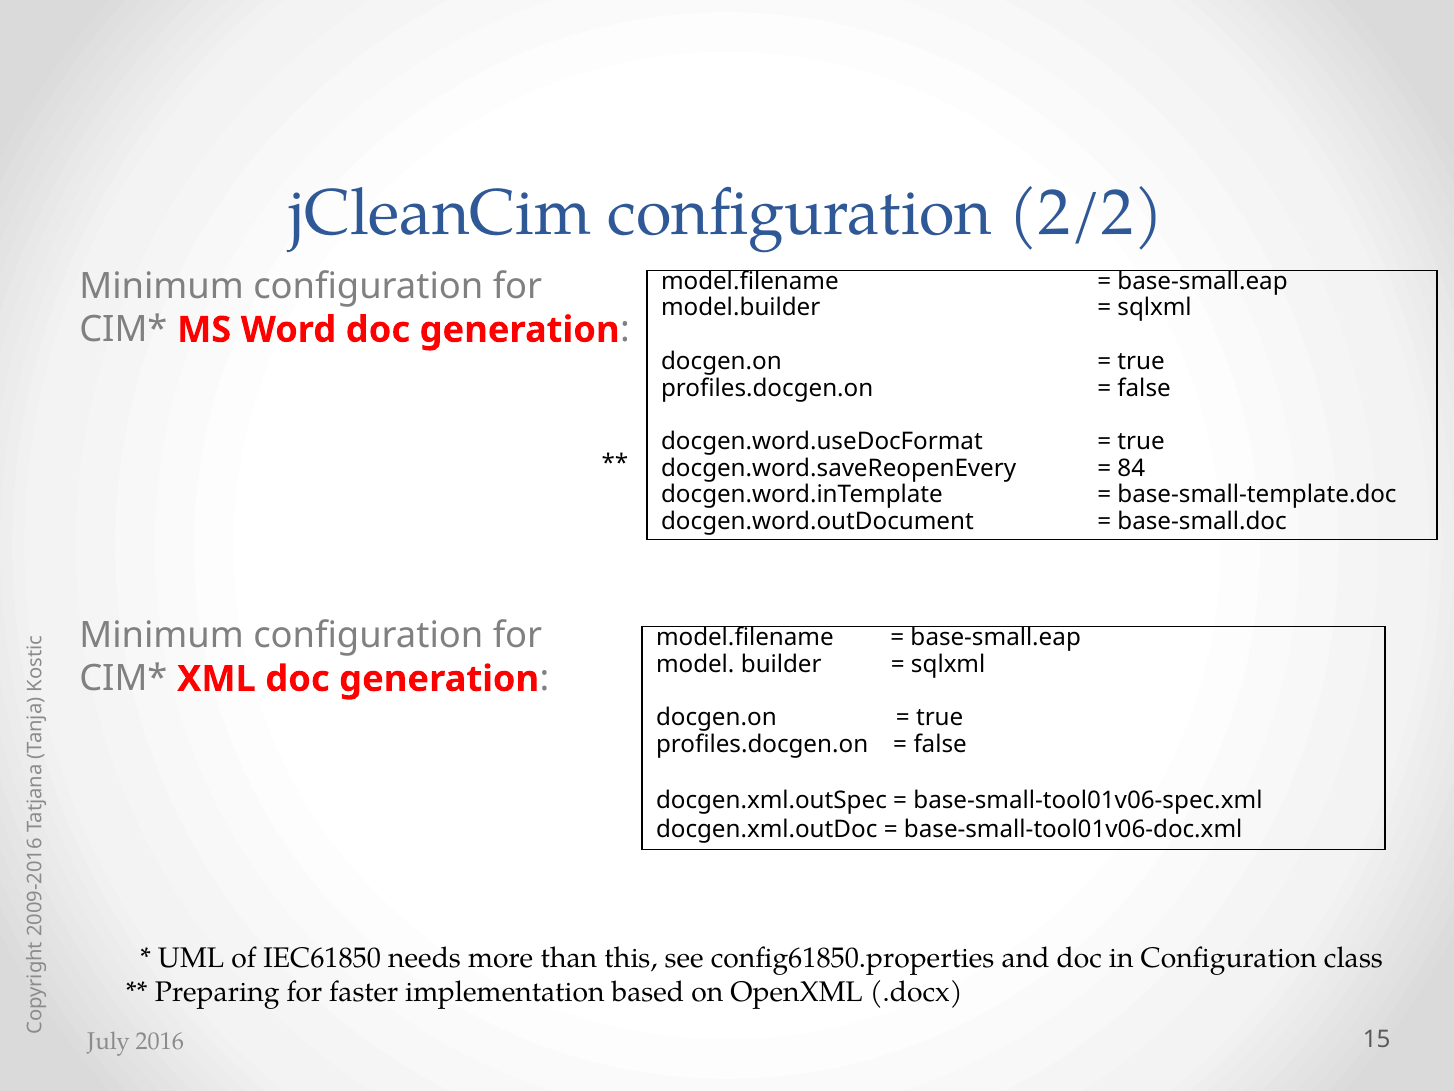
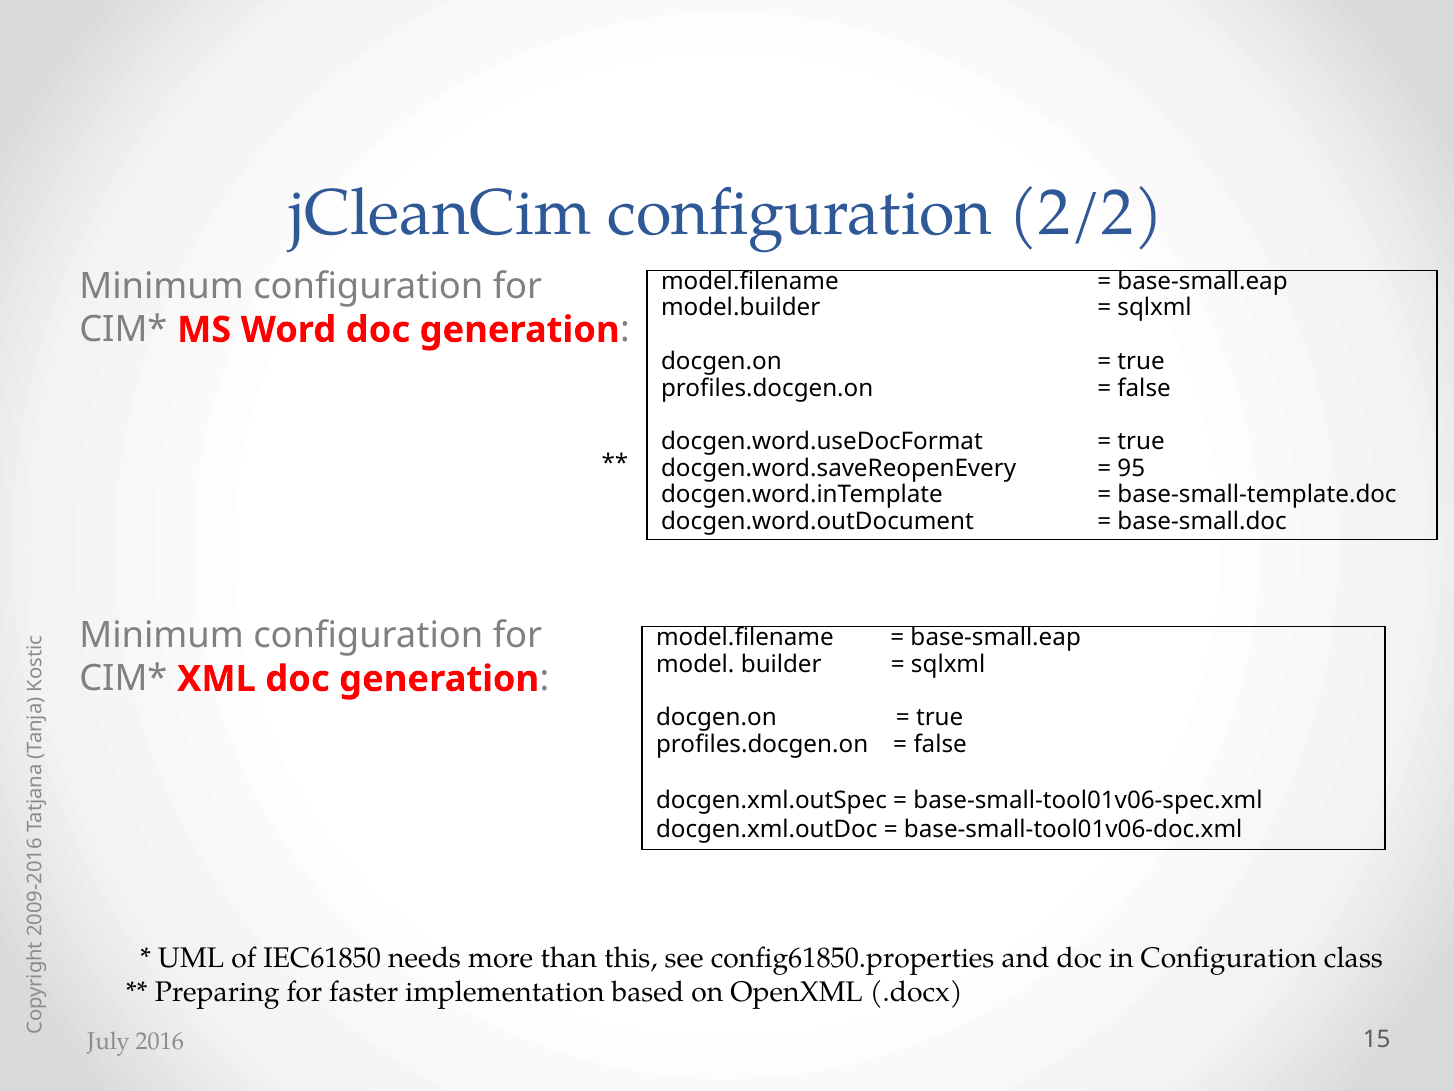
84: 84 -> 95
